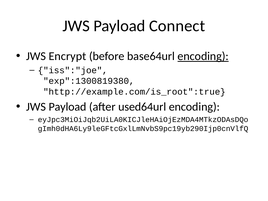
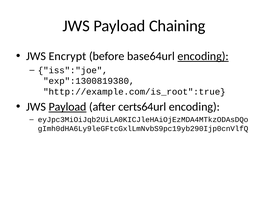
Connect: Connect -> Chaining
Payload at (68, 107) underline: none -> present
used64url: used64url -> certs64url
